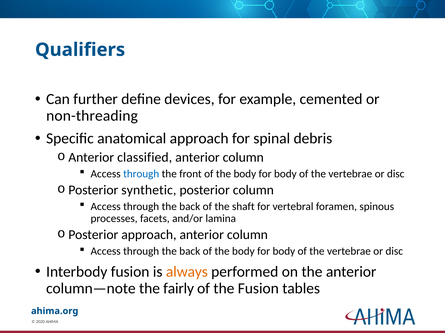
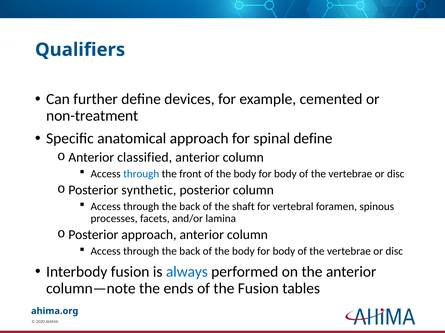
non-threading: non-threading -> non-treatment
spinal debris: debris -> define
always colour: orange -> blue
fairly: fairly -> ends
